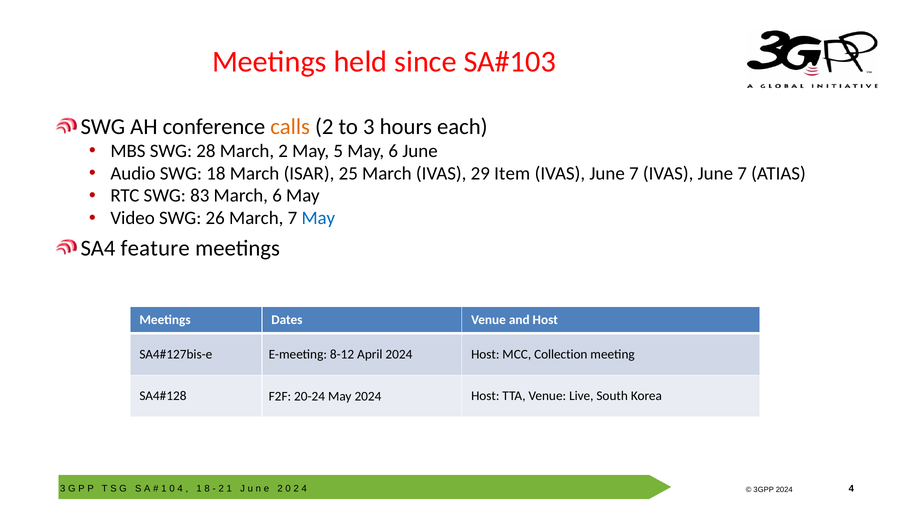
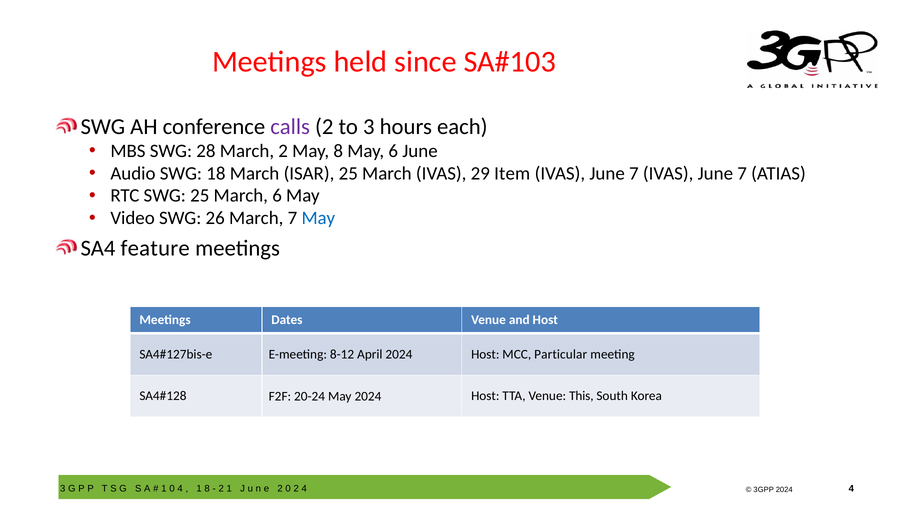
calls colour: orange -> purple
May 5: 5 -> 8
SWG 83: 83 -> 25
Collection: Collection -> Particular
Live: Live -> This
